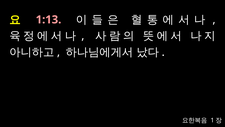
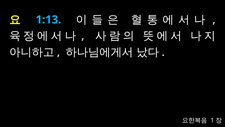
1:13 colour: pink -> light blue
